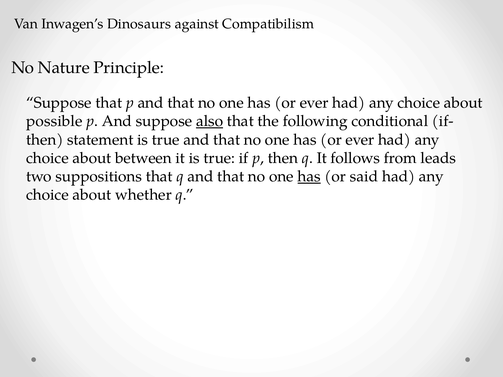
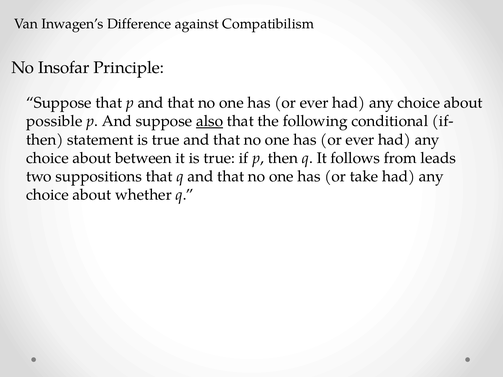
Dinosaurs: Dinosaurs -> Difference
Nature: Nature -> Insofar
has at (309, 177) underline: present -> none
said: said -> take
